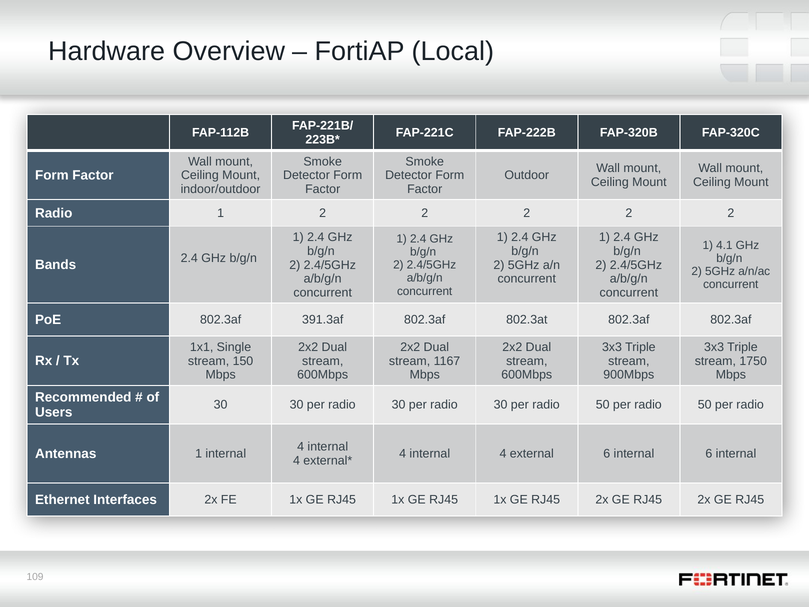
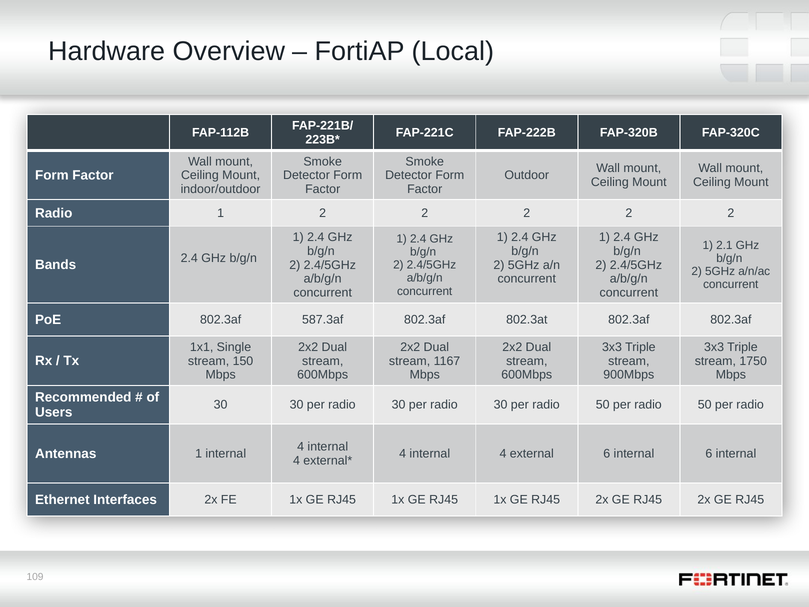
4.1: 4.1 -> 2.1
391.3af: 391.3af -> 587.3af
